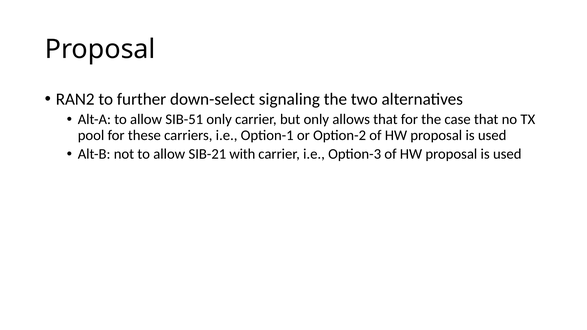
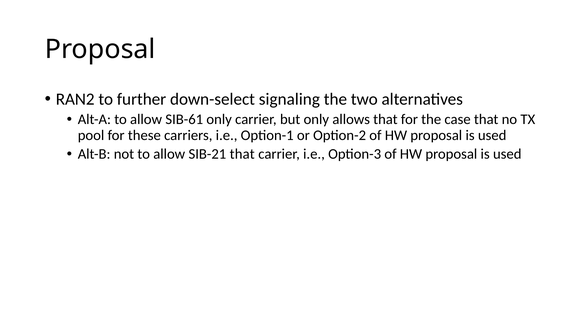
SIB-51: SIB-51 -> SIB-61
SIB-21 with: with -> that
